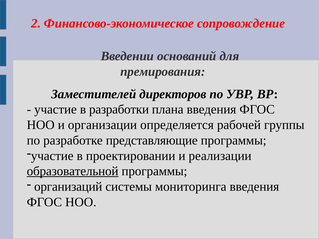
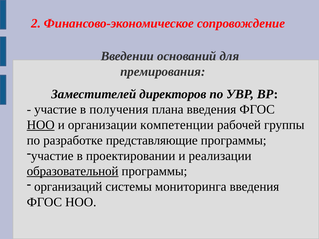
разработки: разработки -> получения
НОО at (41, 125) underline: none -> present
определяется: определяется -> компетенции
